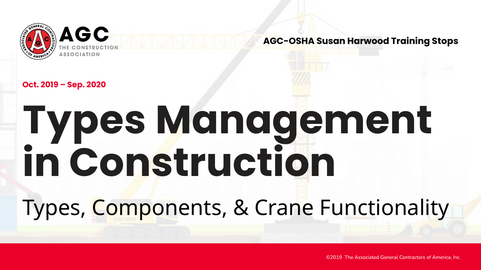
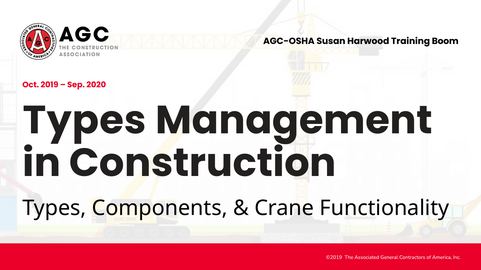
Stops: Stops -> Boom
